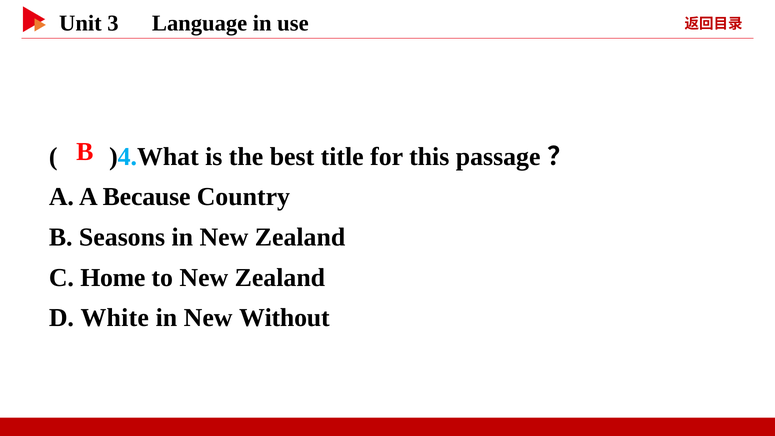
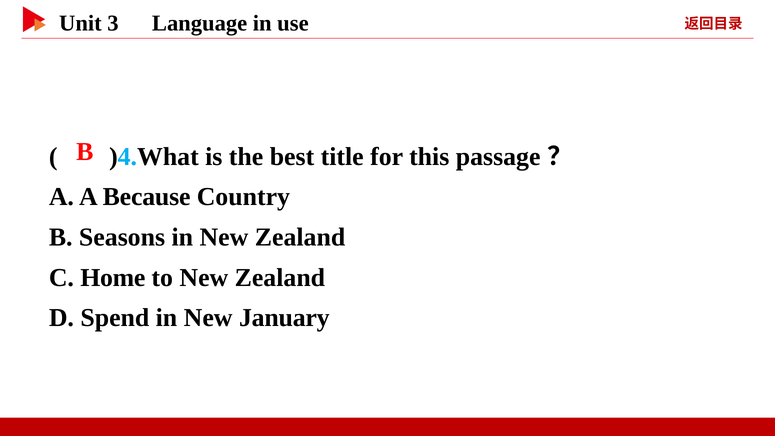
White: White -> Spend
Without: Without -> January
